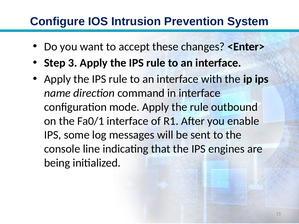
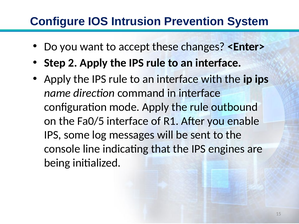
3: 3 -> 2
Fa0/1: Fa0/1 -> Fa0/5
